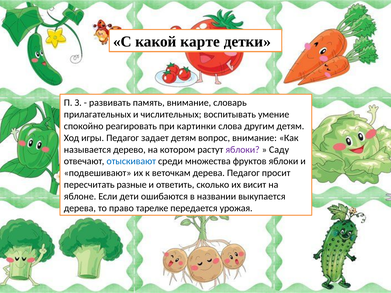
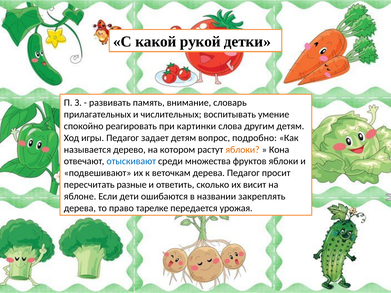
карте: карте -> рукой
вопрос внимание: внимание -> подробно
яблоки at (243, 150) colour: purple -> orange
Саду: Саду -> Кона
выкупается: выкупается -> закреплять
